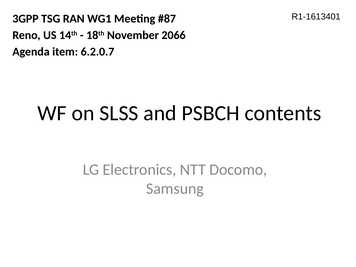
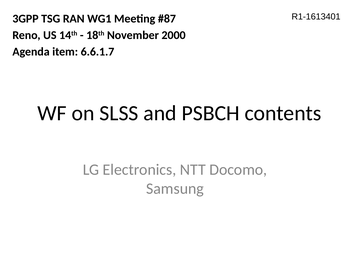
2066: 2066 -> 2000
6.2.0.7: 6.2.0.7 -> 6.6.1.7
